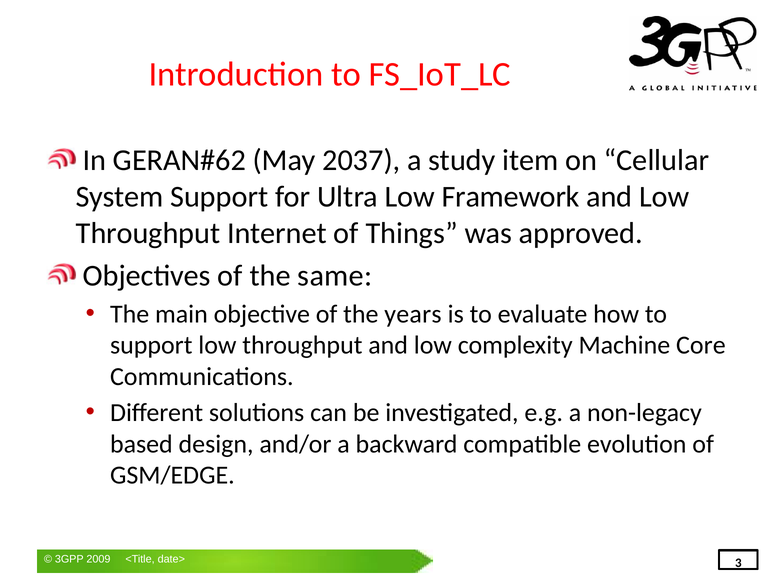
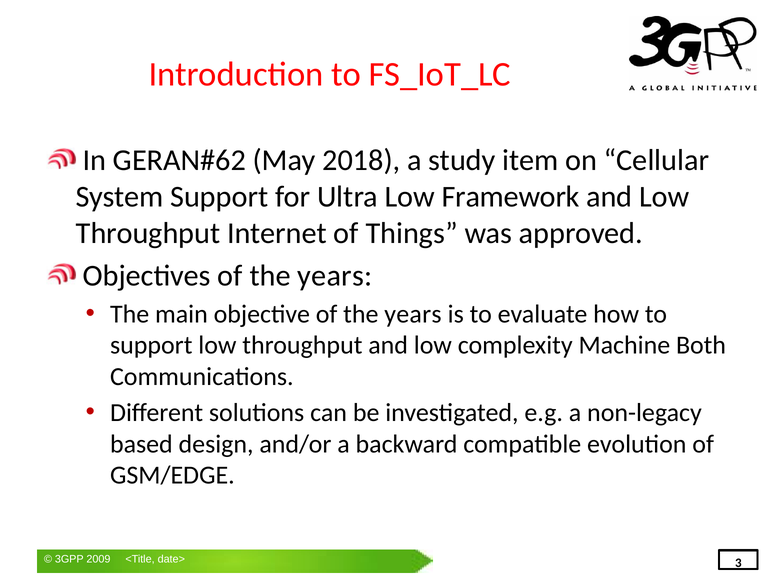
2037: 2037 -> 2018
Objectives of the same: same -> years
Core: Core -> Both
